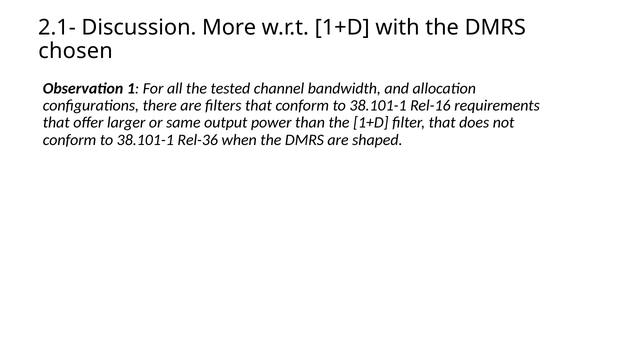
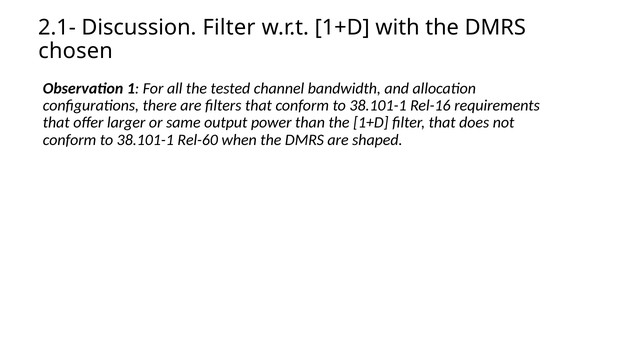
Discussion More: More -> Filter
Rel-36: Rel-36 -> Rel-60
